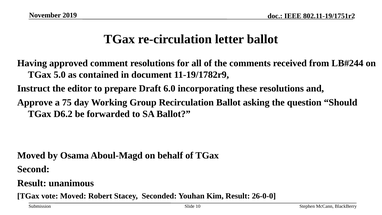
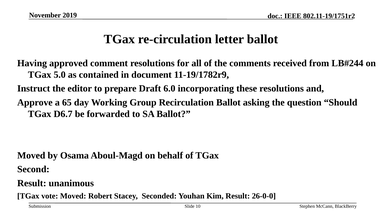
75: 75 -> 65
D6.2: D6.2 -> D6.7
